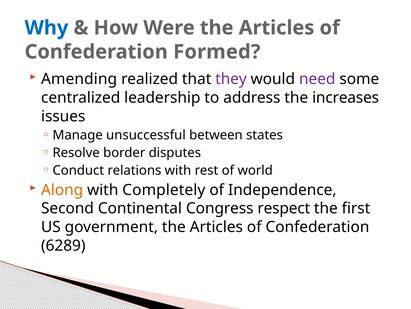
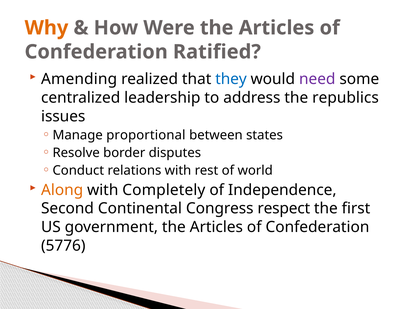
Why colour: blue -> orange
Formed: Formed -> Ratified
they colour: purple -> blue
increases: increases -> republics
unsuccessful: unsuccessful -> proportional
6289: 6289 -> 5776
